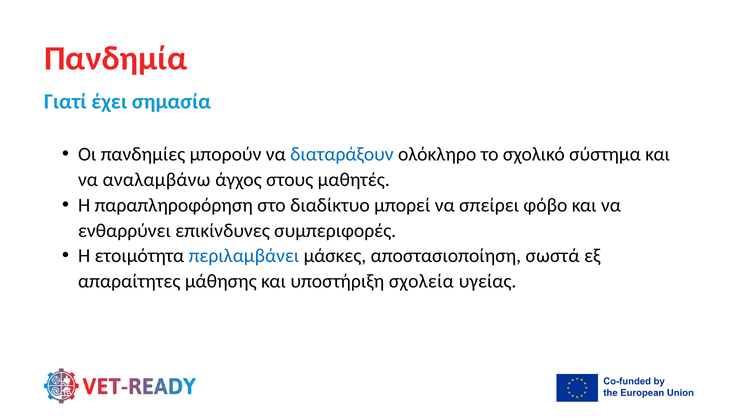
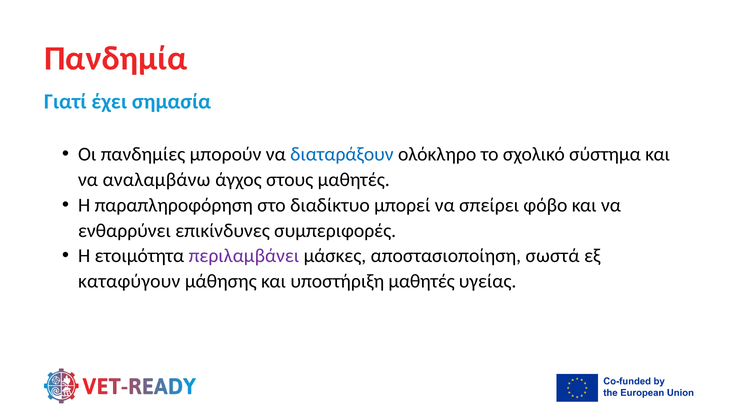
περιλαμβάνει colour: blue -> purple
απαραίτητες: απαραίτητες -> καταφύγουν
υποστήριξη σχολεία: σχολεία -> μαθητές
